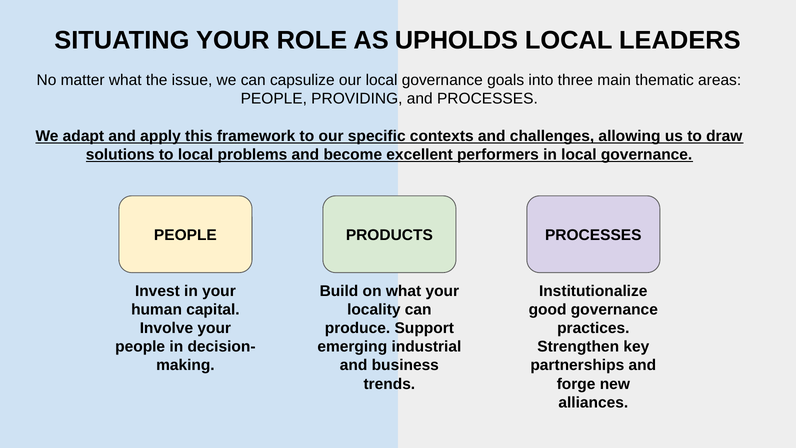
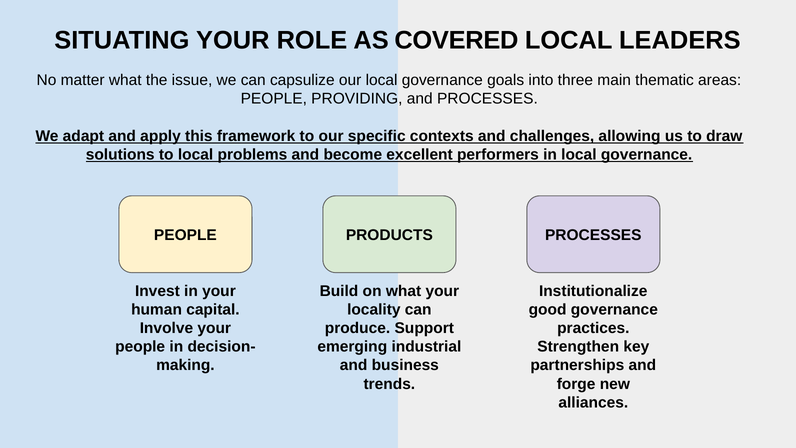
UPHOLDS: UPHOLDS -> COVERED
